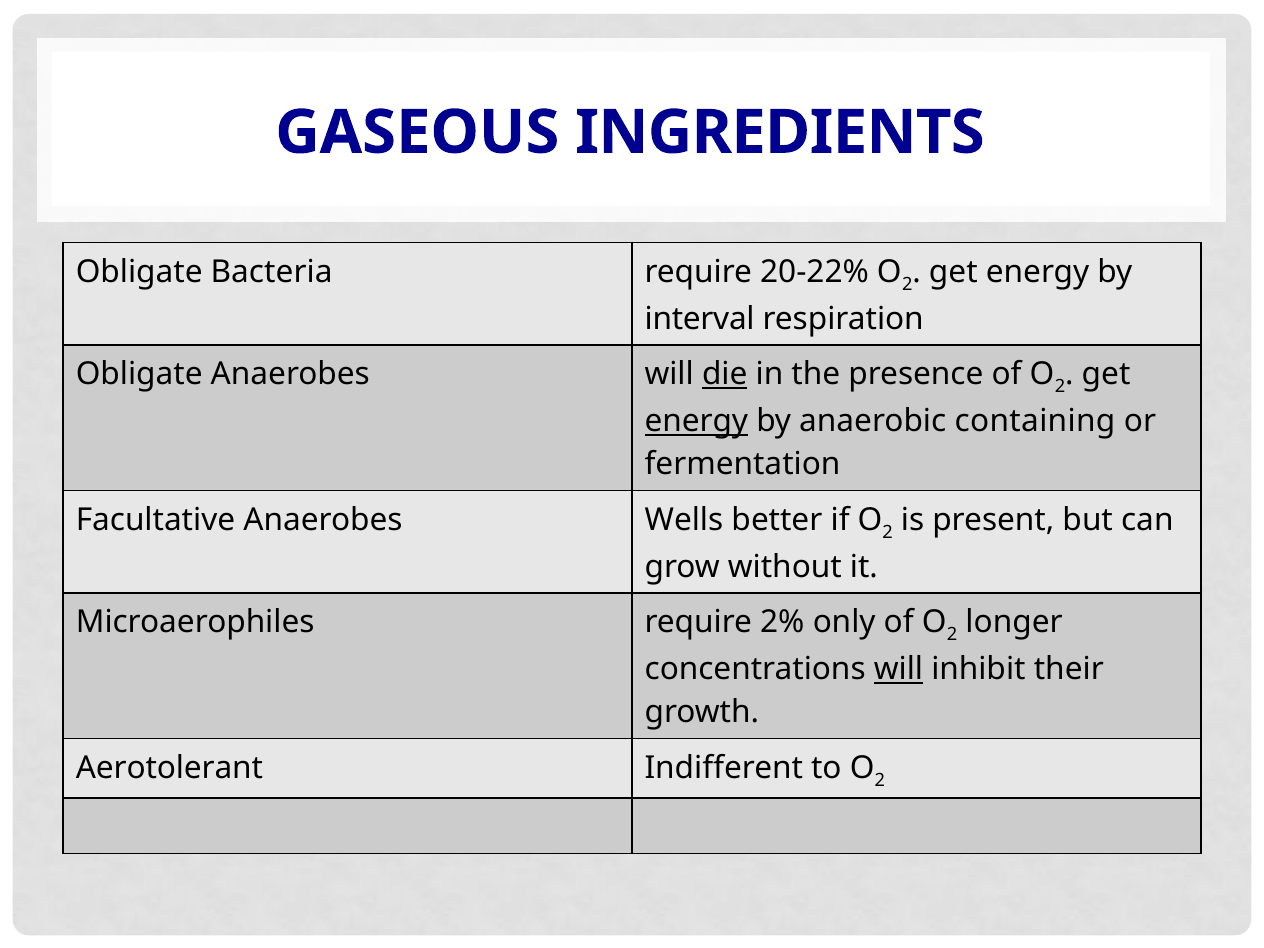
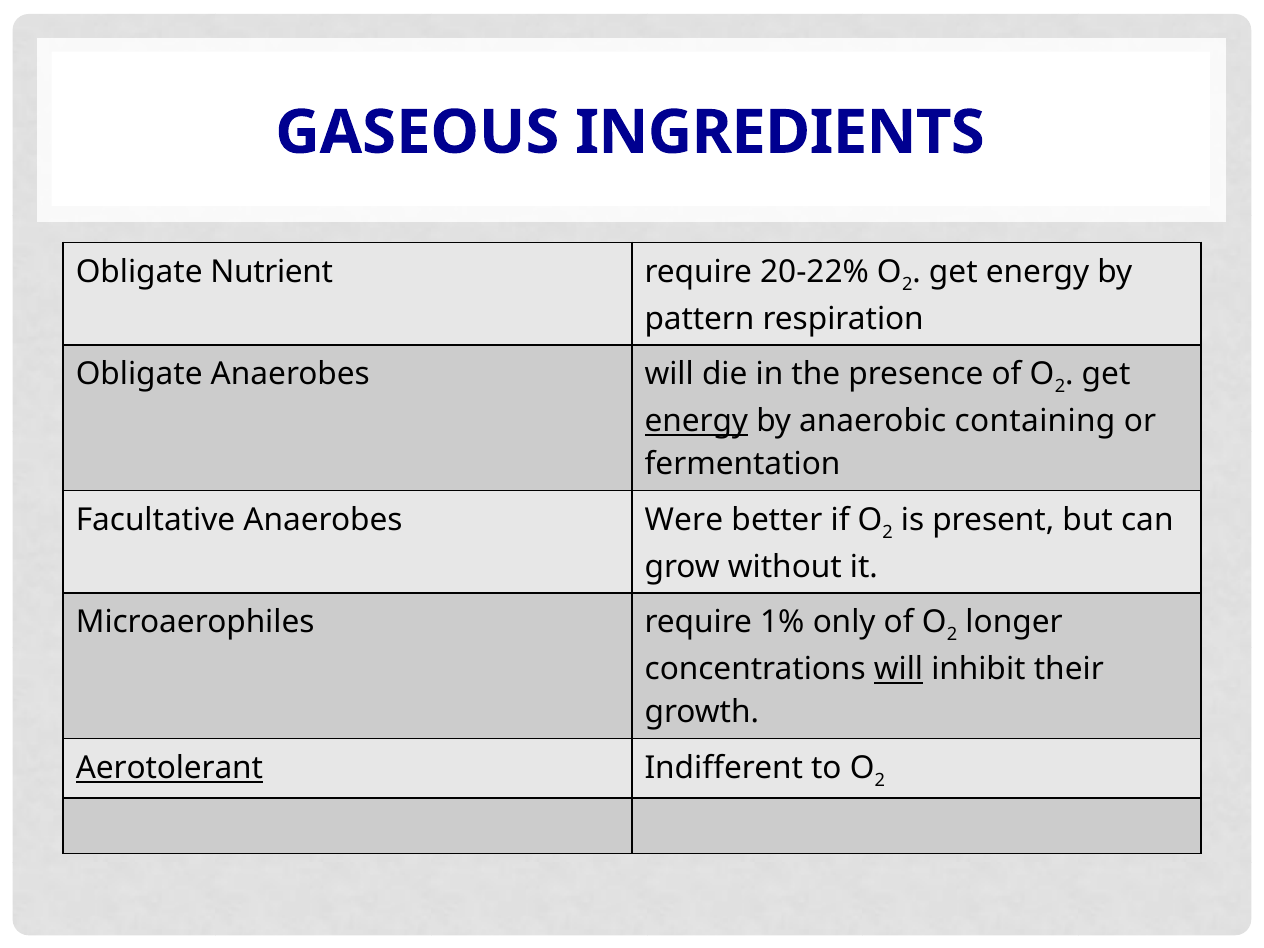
Bacteria: Bacteria -> Nutrient
interval: interval -> pattern
die underline: present -> none
Wells: Wells -> Were
2%: 2% -> 1%
Aerotolerant underline: none -> present
